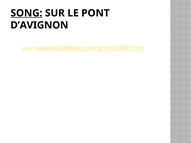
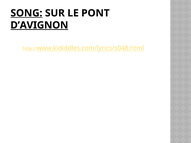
D’AVIGNON underline: none -> present
